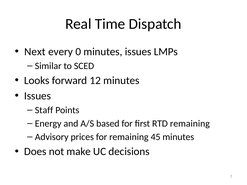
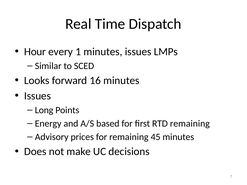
Next: Next -> Hour
0: 0 -> 1
12: 12 -> 16
Staff: Staff -> Long
